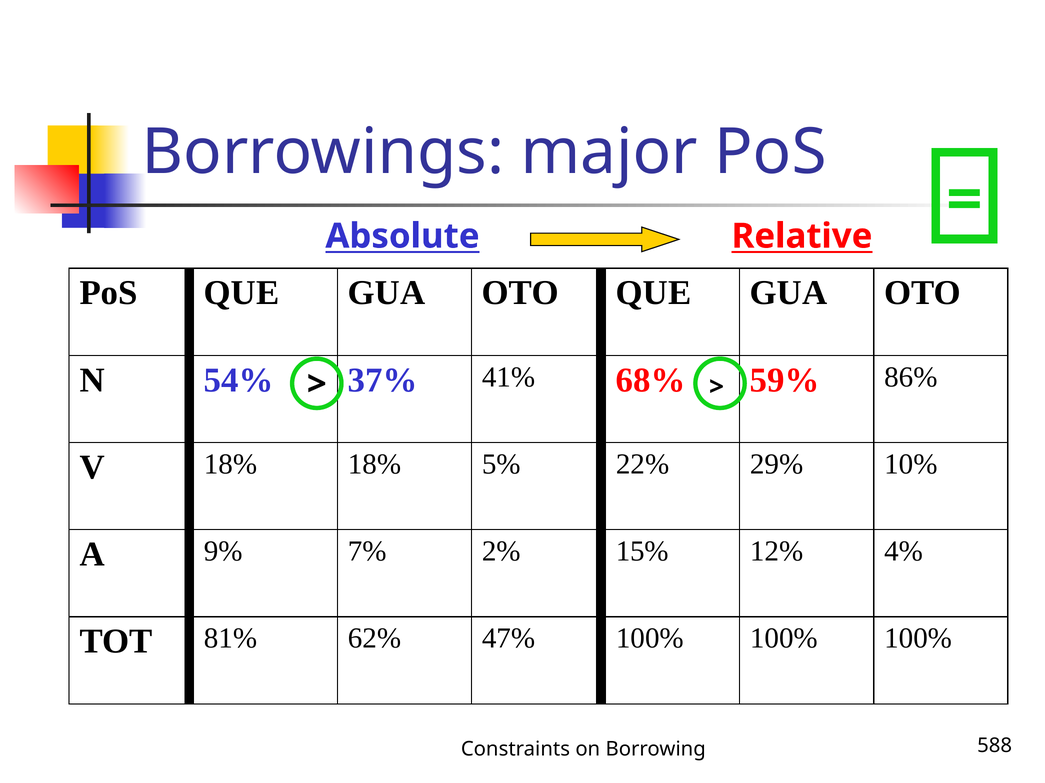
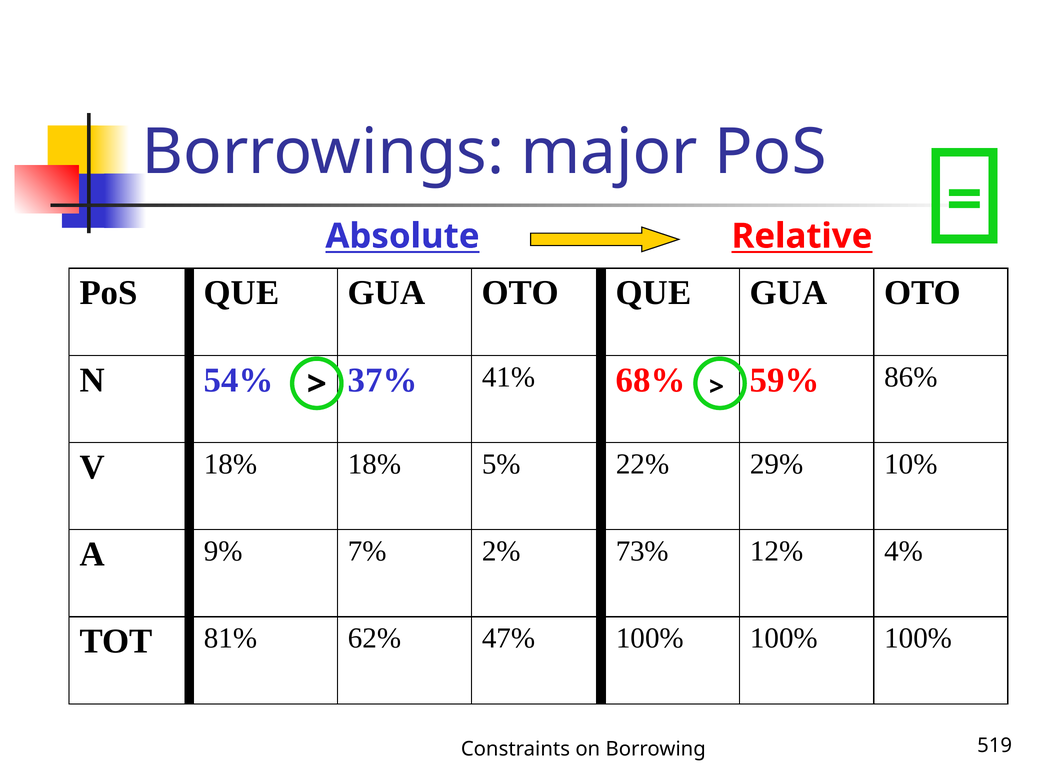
15%: 15% -> 73%
588: 588 -> 519
